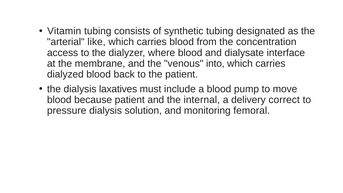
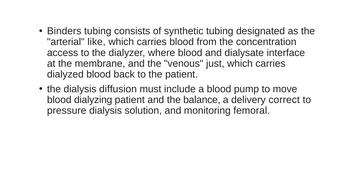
Vitamin: Vitamin -> Binders
into: into -> just
laxatives: laxatives -> diffusion
because: because -> dialyzing
internal: internal -> balance
